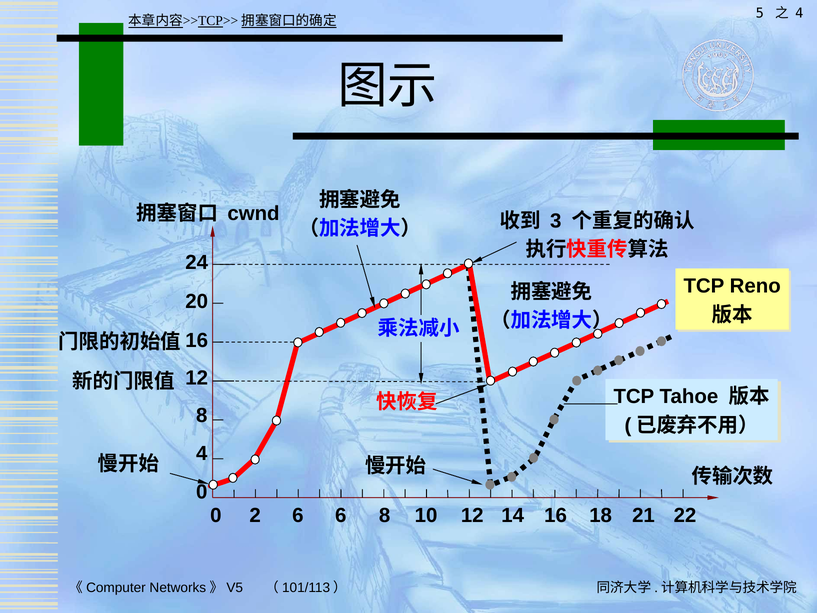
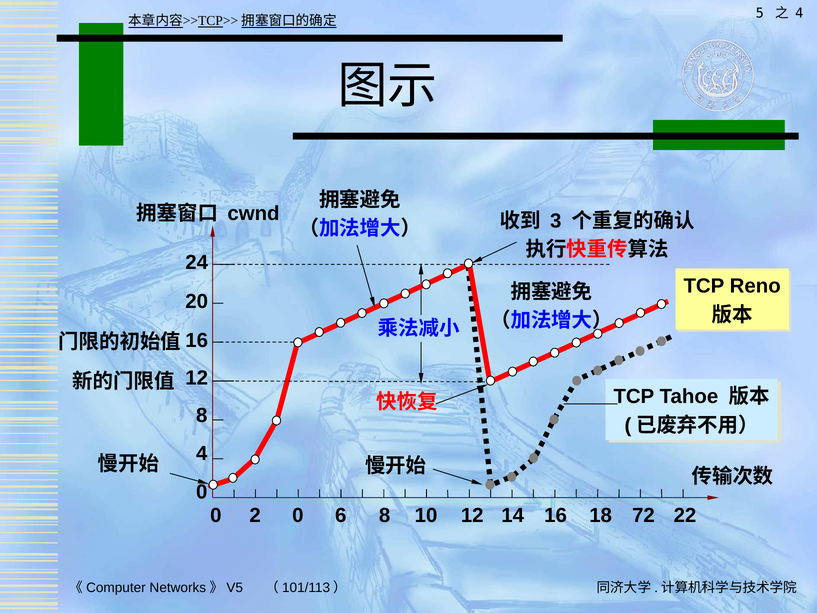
2 6: 6 -> 0
21: 21 -> 72
